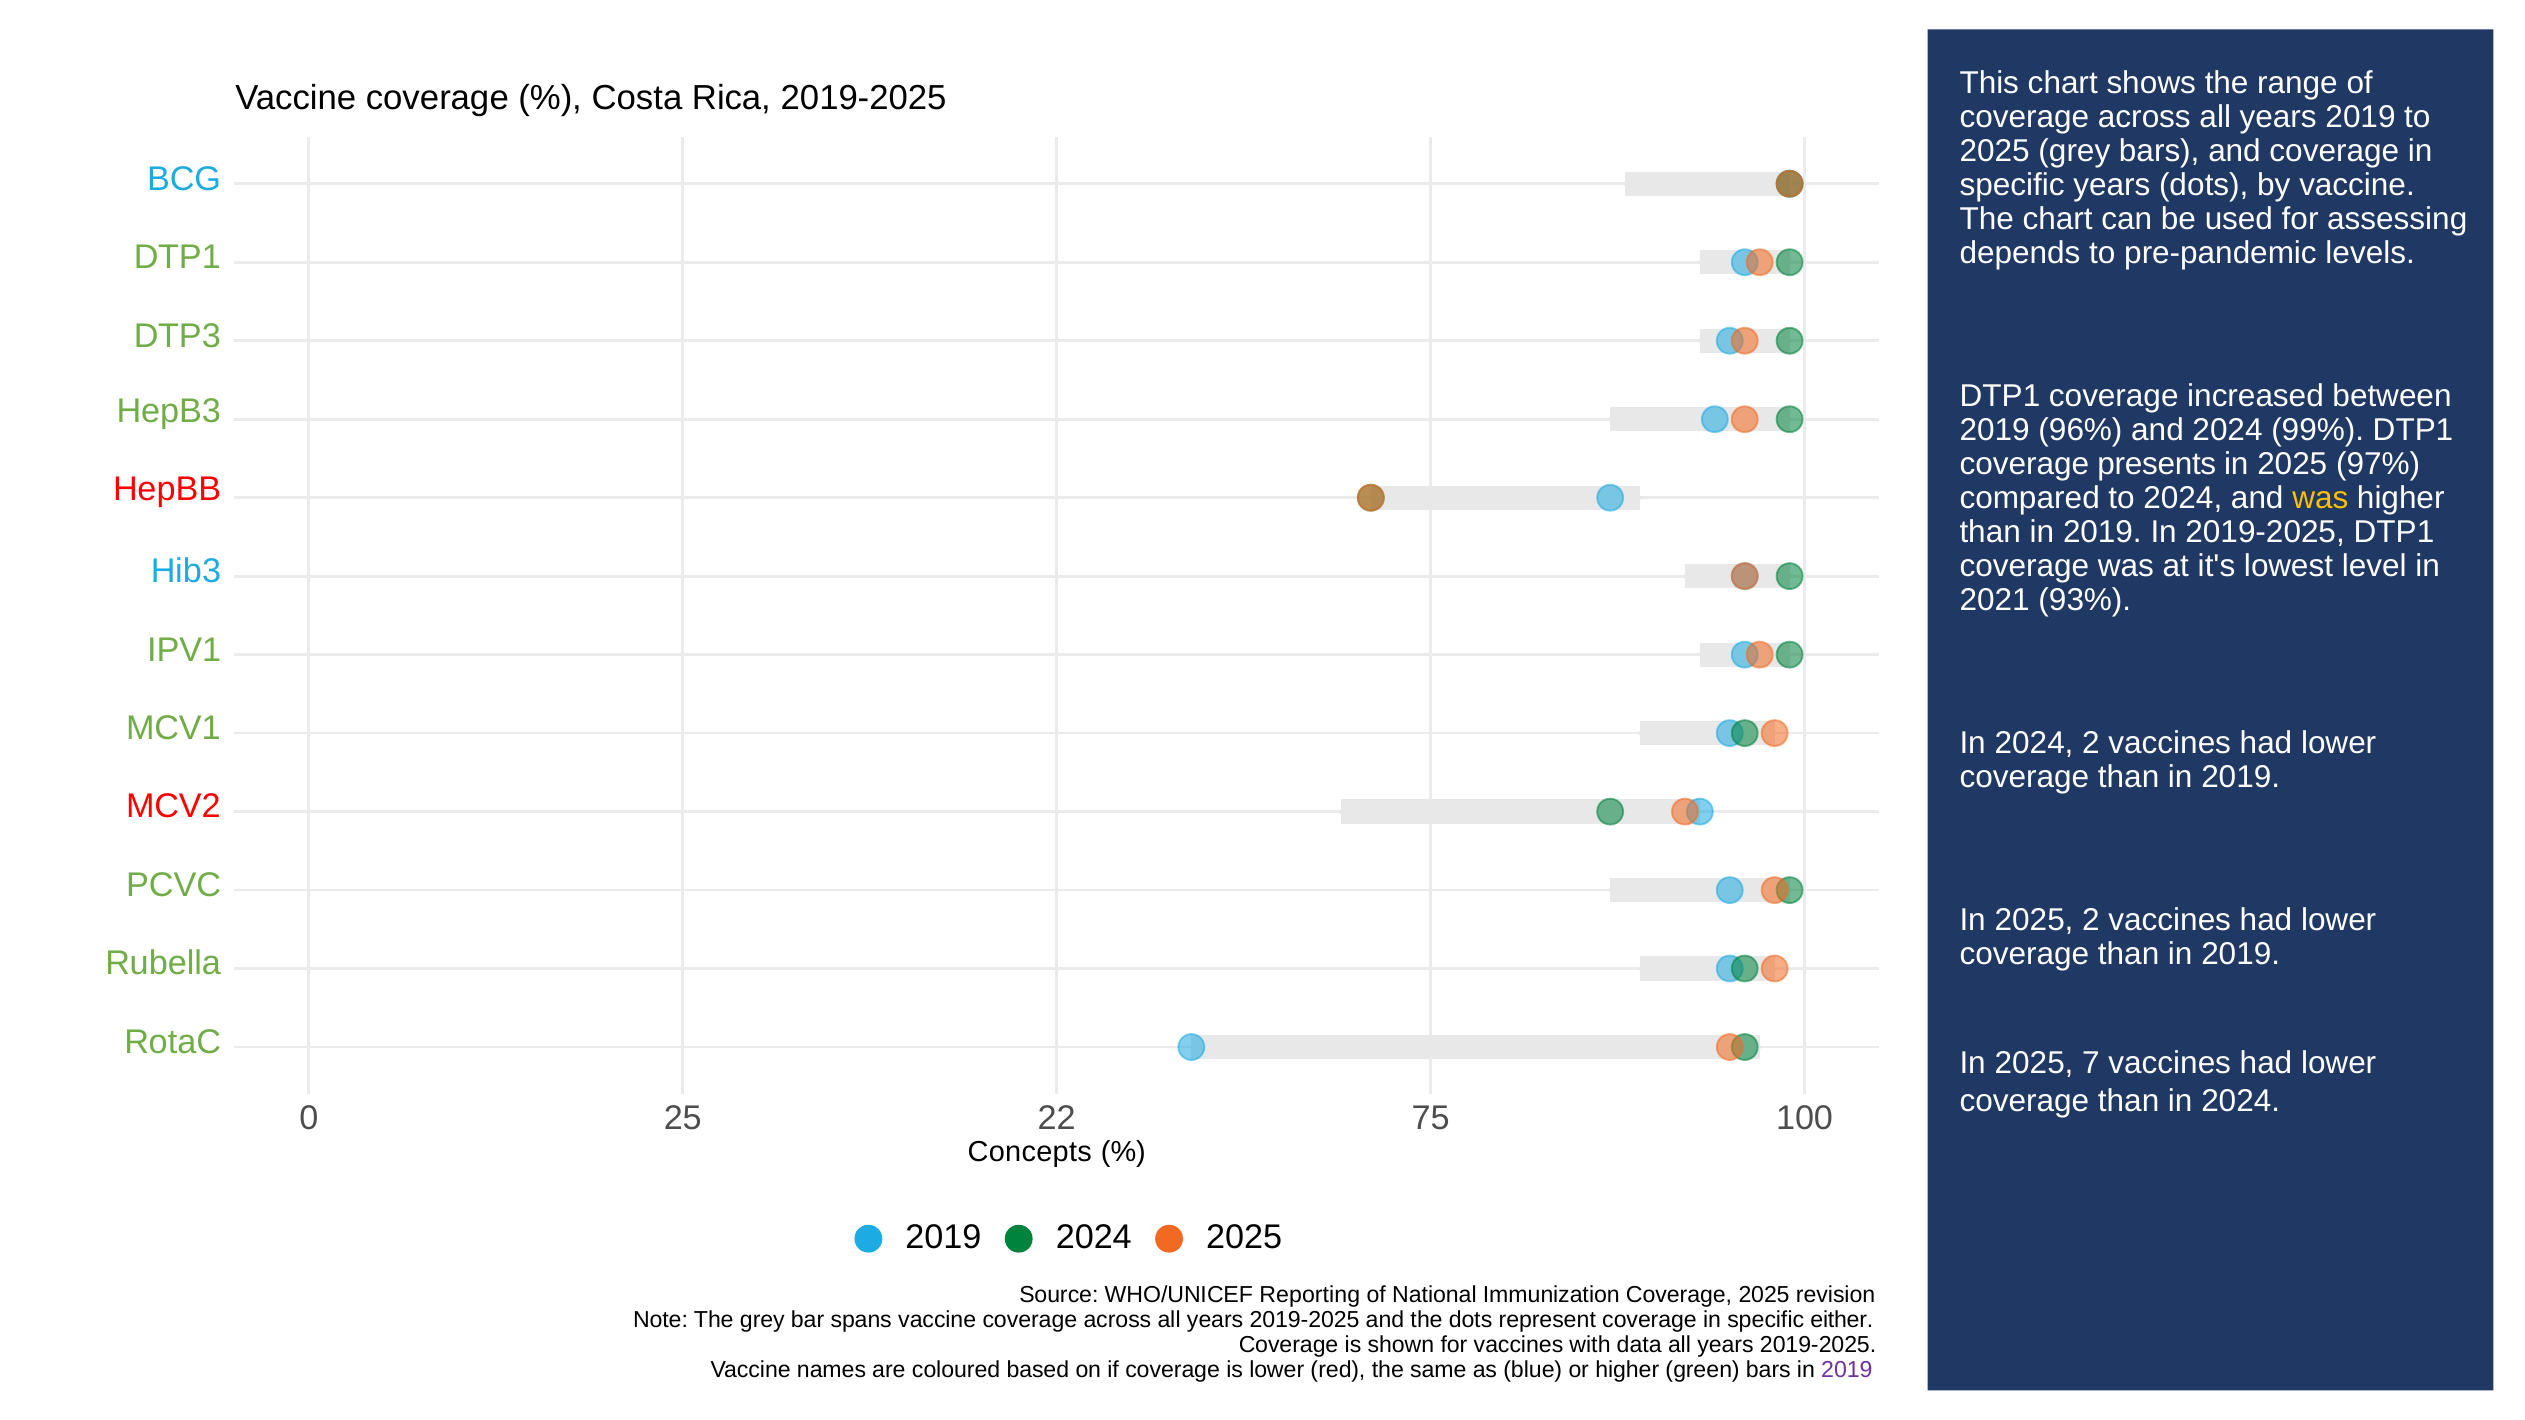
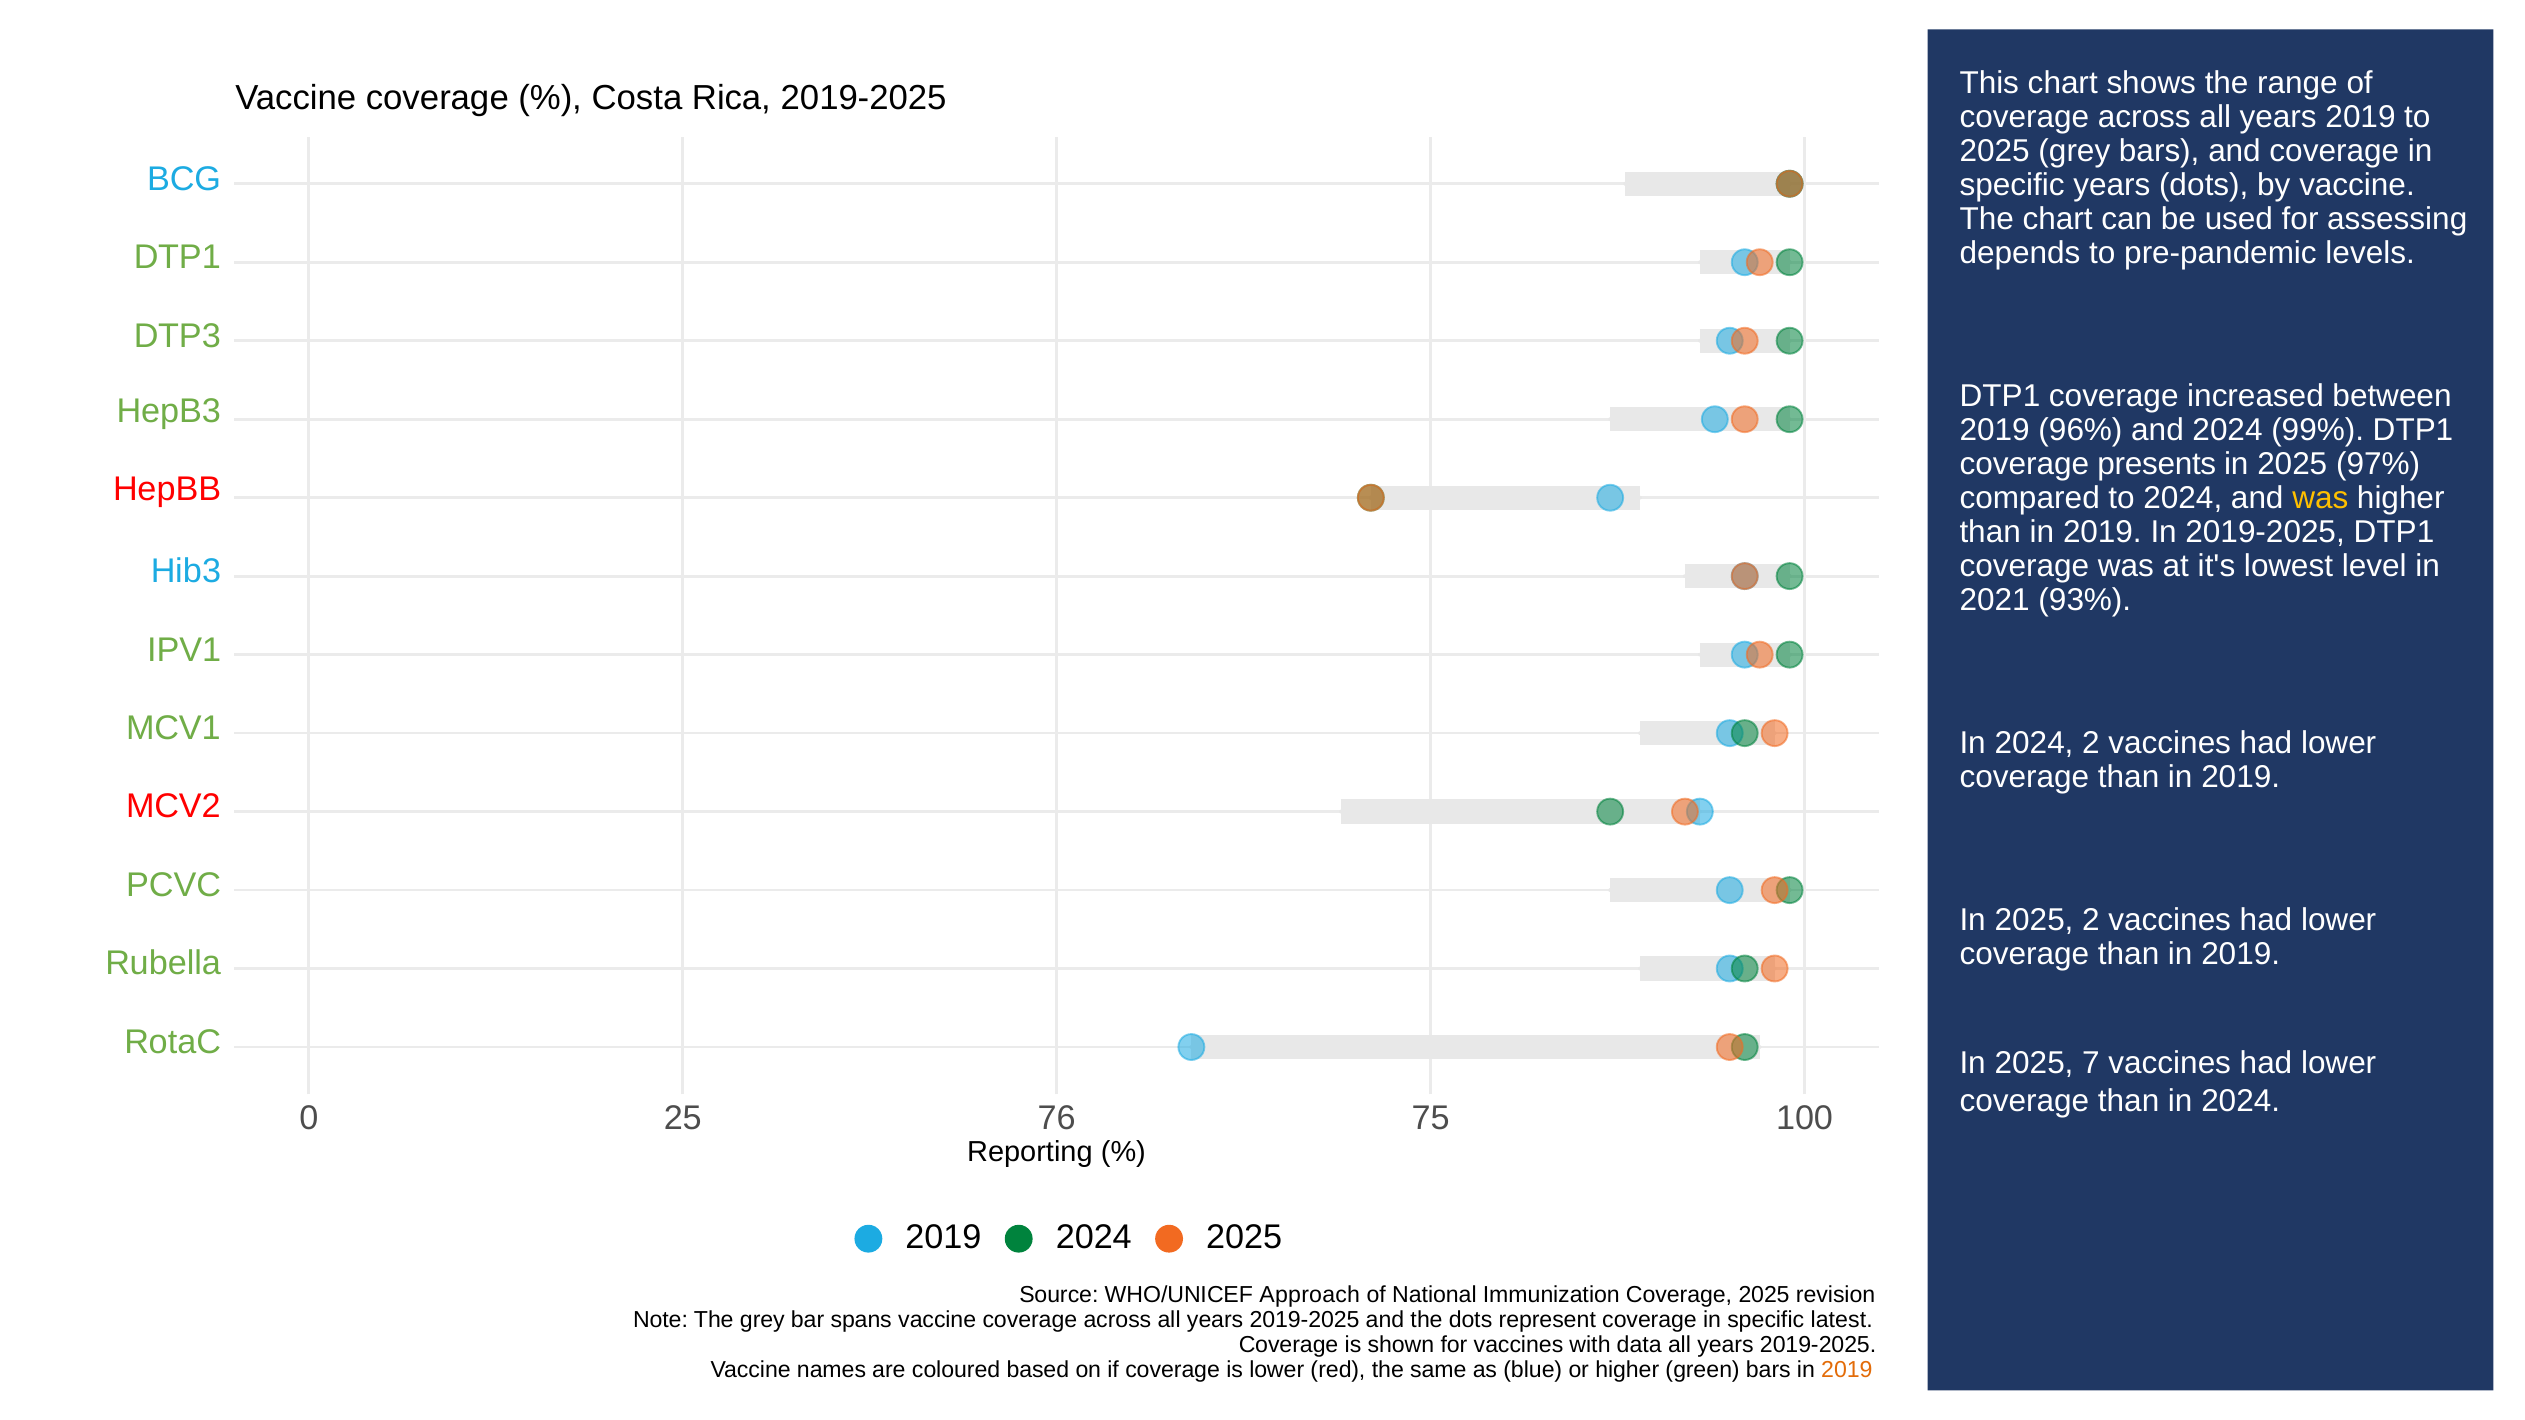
22: 22 -> 76
Concepts: Concepts -> Reporting
Reporting: Reporting -> Approach
either: either -> latest
2019 at (1847, 1370) colour: purple -> orange
